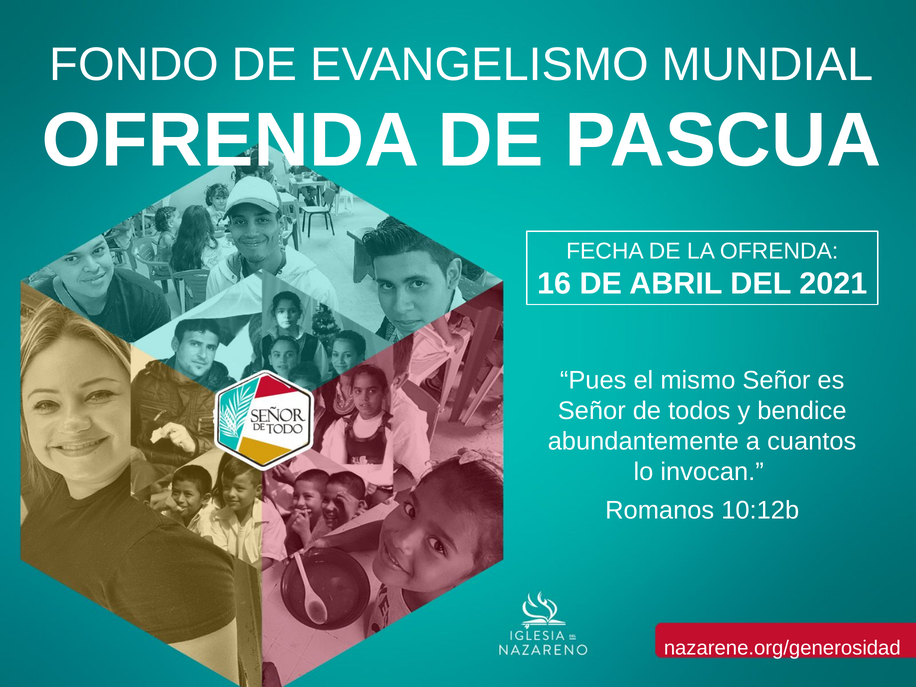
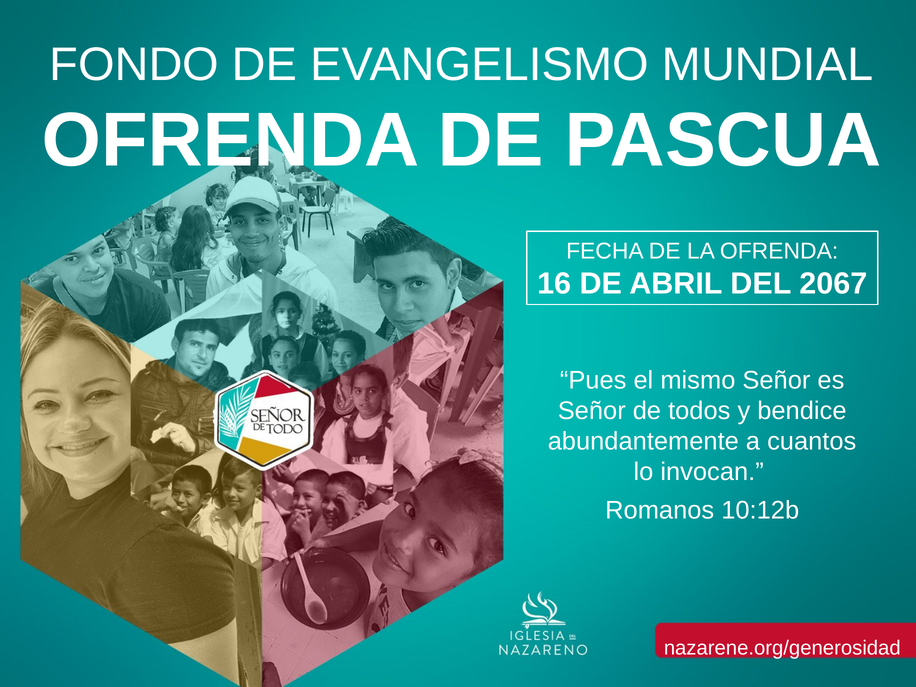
2021: 2021 -> 2067
